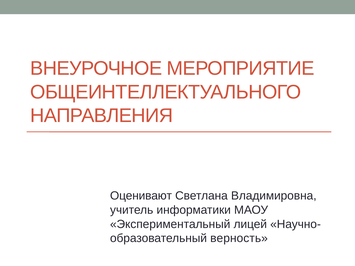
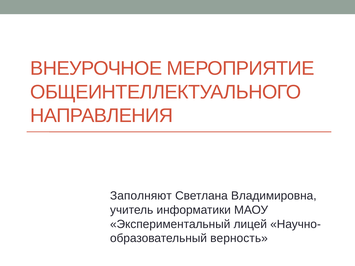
Оценивают: Оценивают -> Заполняют
